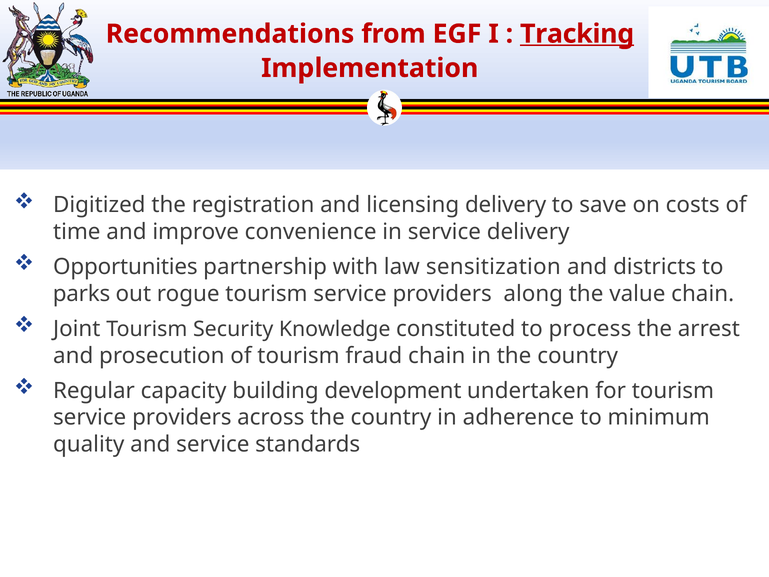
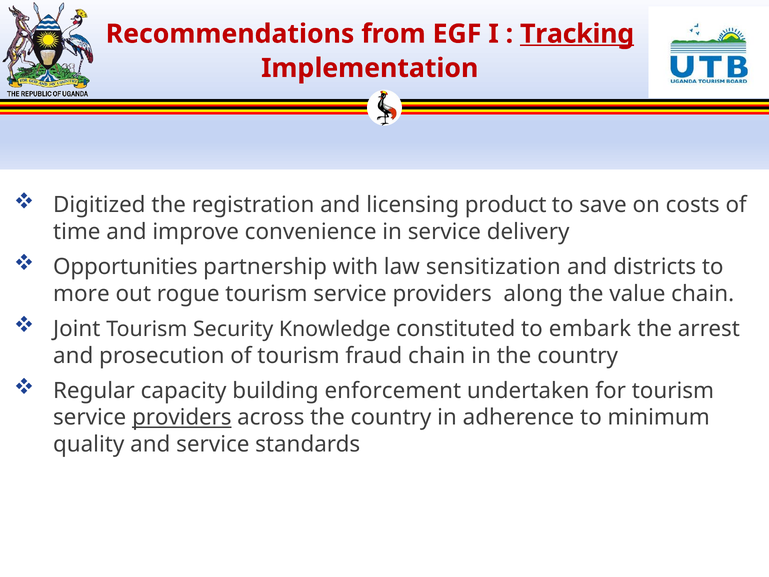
licensing delivery: delivery -> product
parks: parks -> more
process: process -> embark
development: development -> enforcement
providers at (182, 417) underline: none -> present
